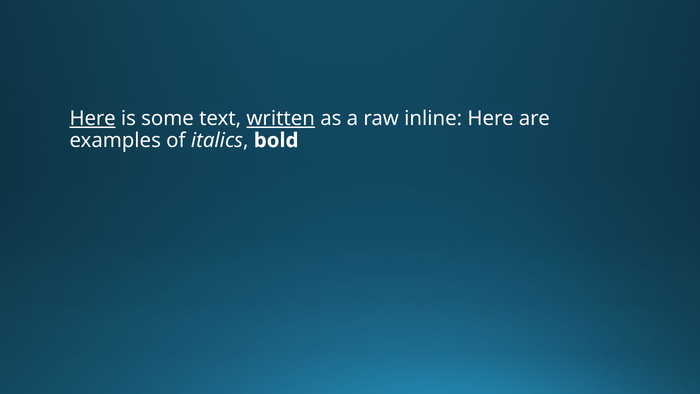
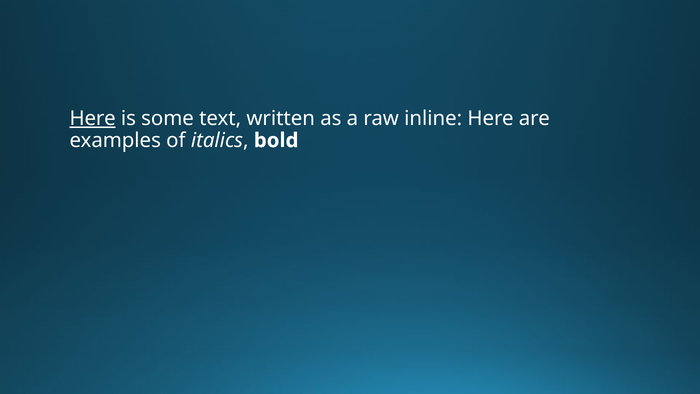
written underline: present -> none
